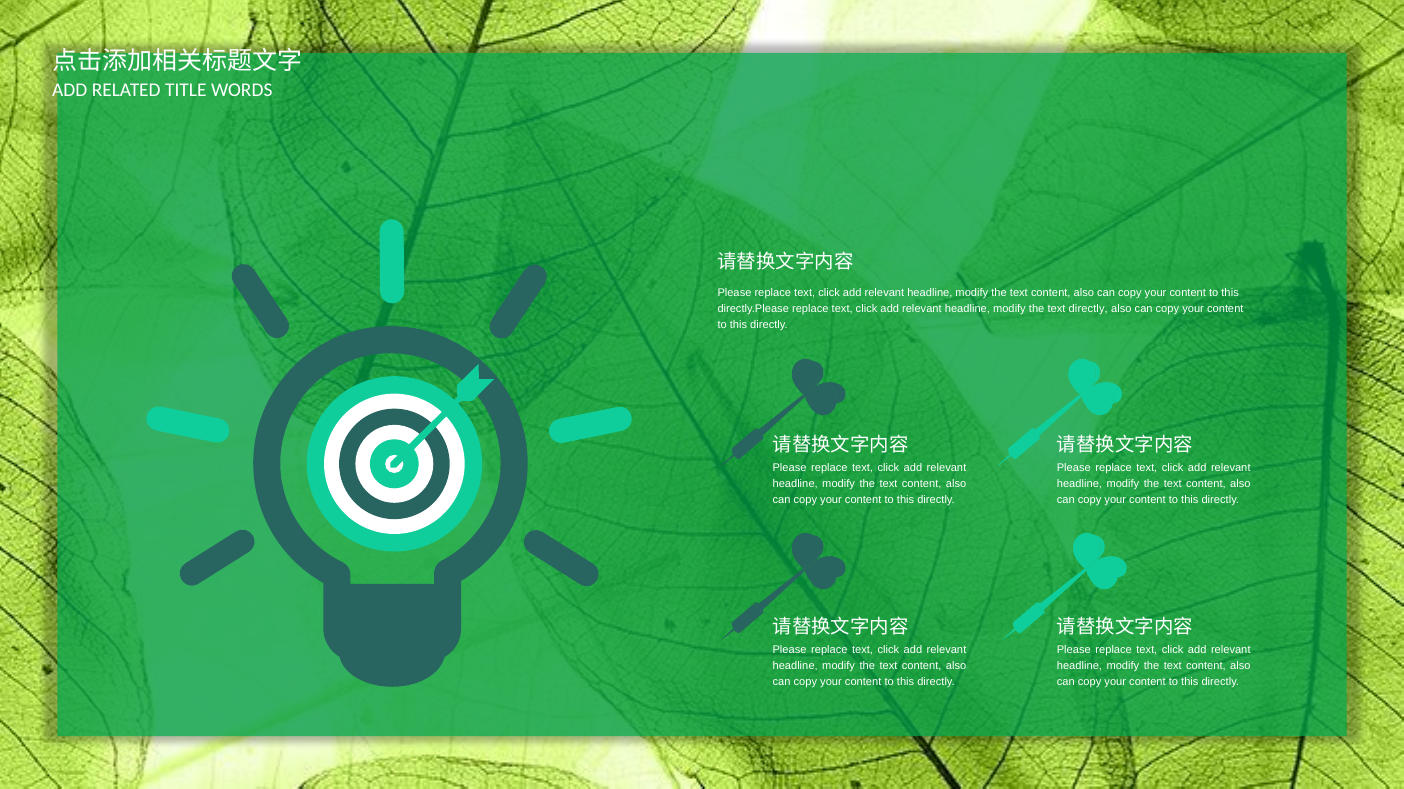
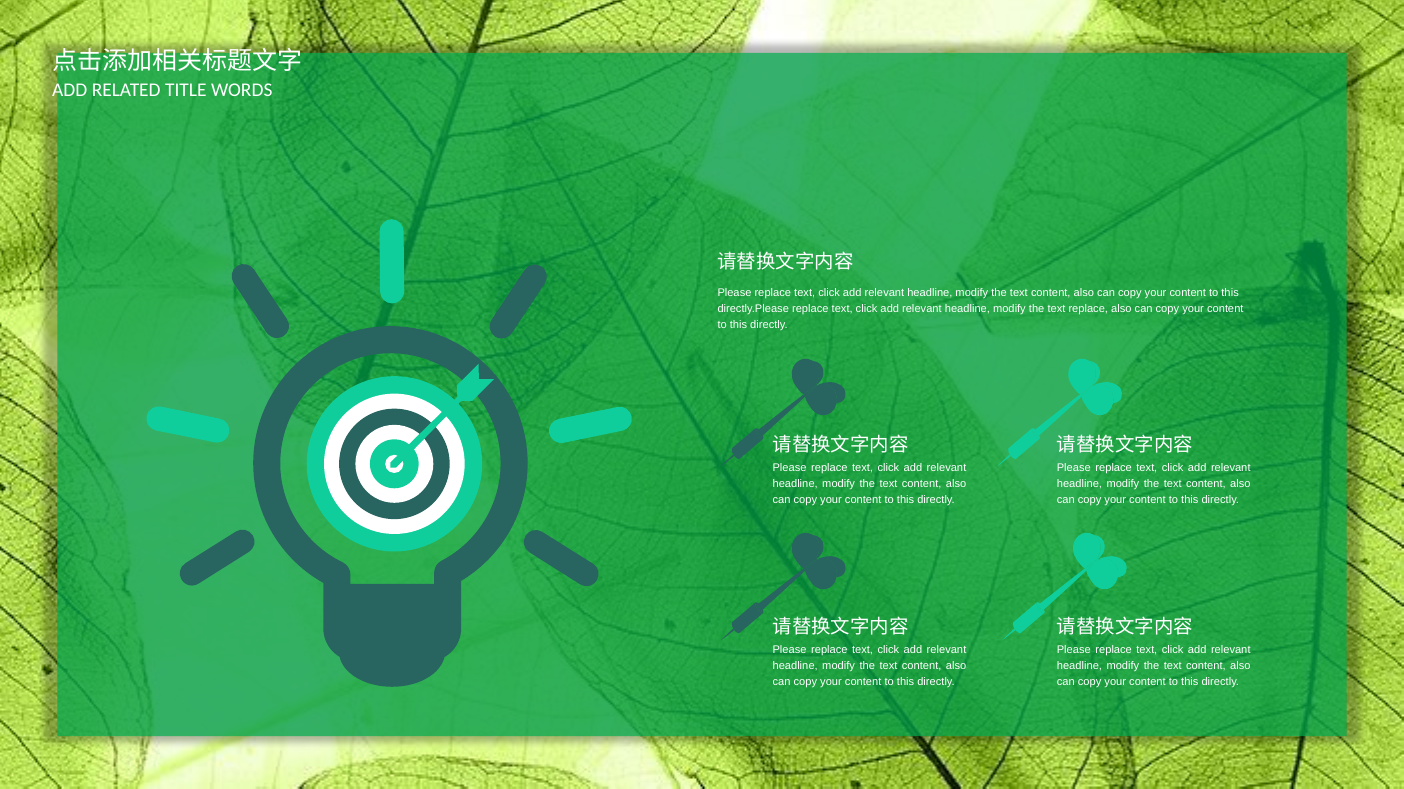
text directly: directly -> replace
